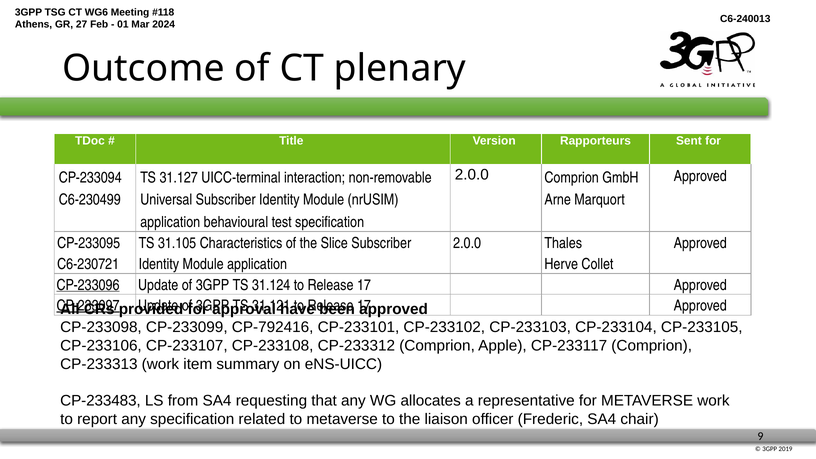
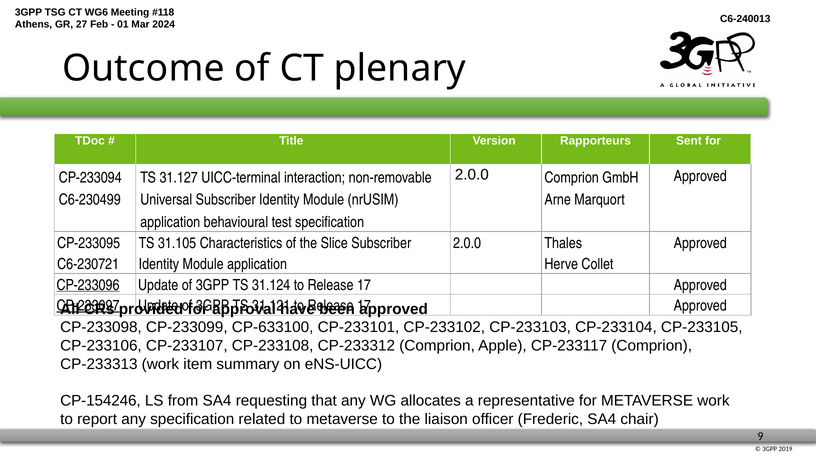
CP-792416: CP-792416 -> CP-633100
CP-233483: CP-233483 -> CP-154246
